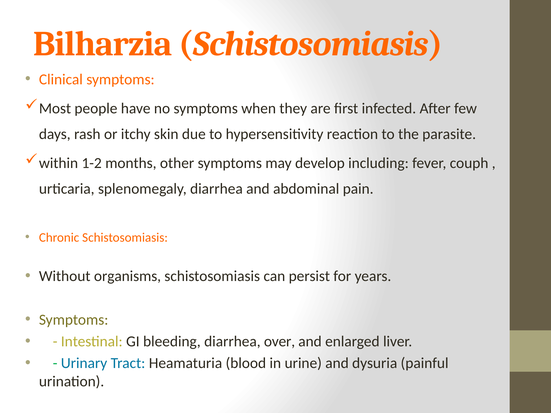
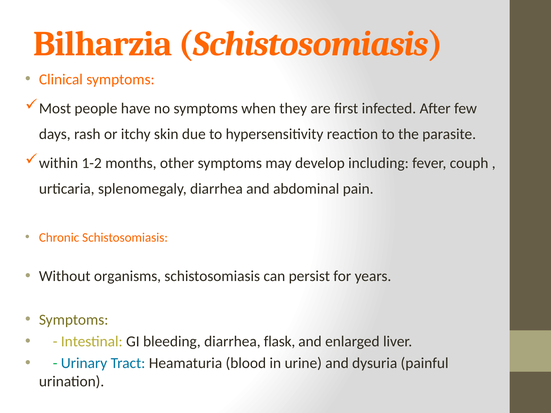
over: over -> flask
